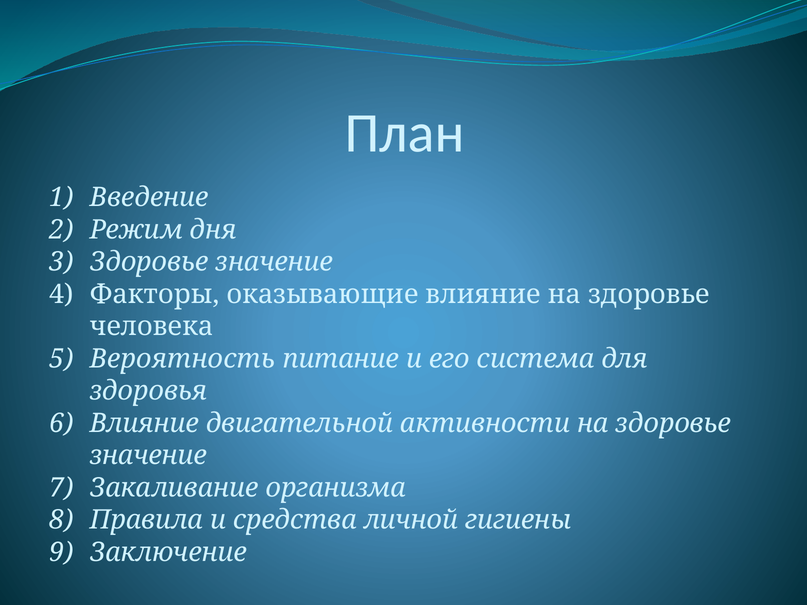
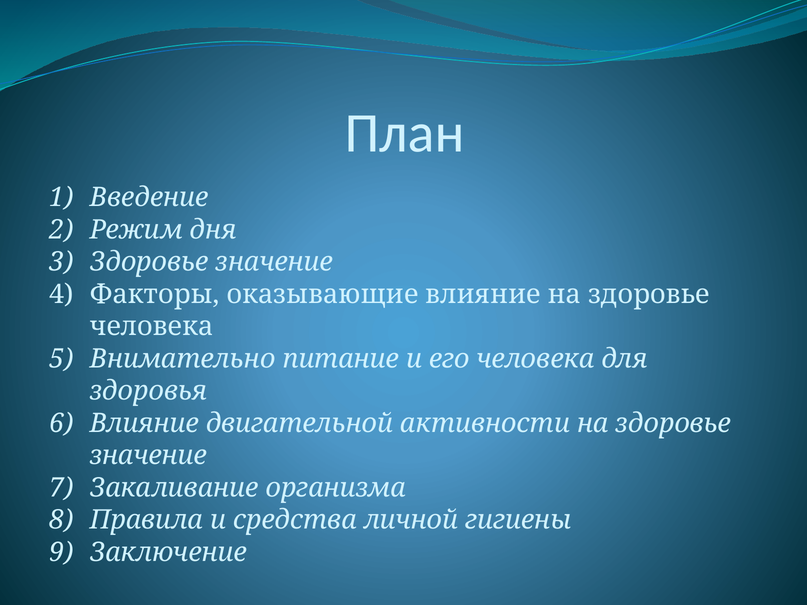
Вероятность: Вероятность -> Внимательно
его система: система -> человека
